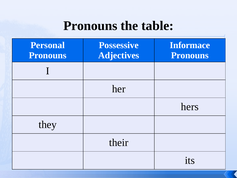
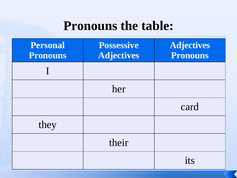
Informace at (190, 45): Informace -> Adjectives
hers: hers -> card
